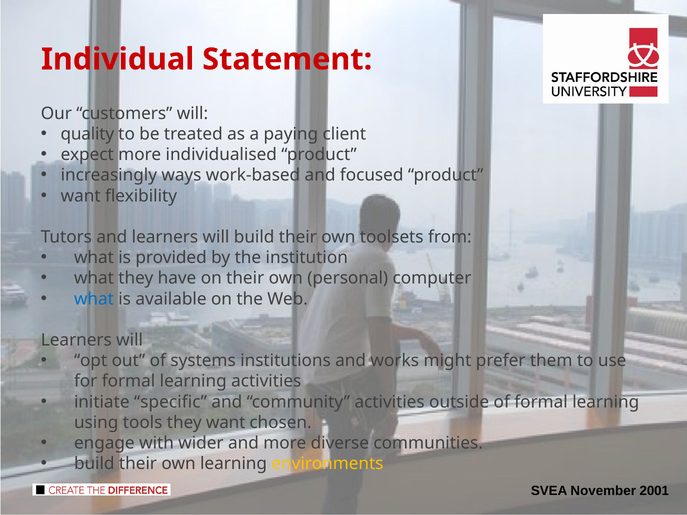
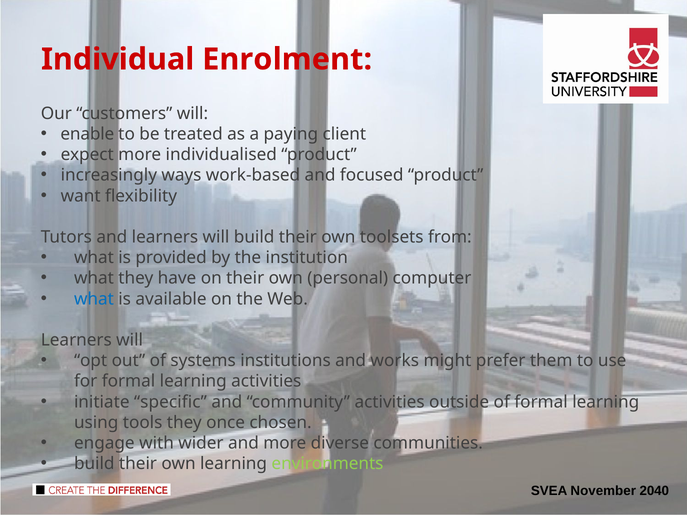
Statement: Statement -> Enrolment
quality: quality -> enable
they want: want -> once
environments colour: yellow -> light green
2001: 2001 -> 2040
